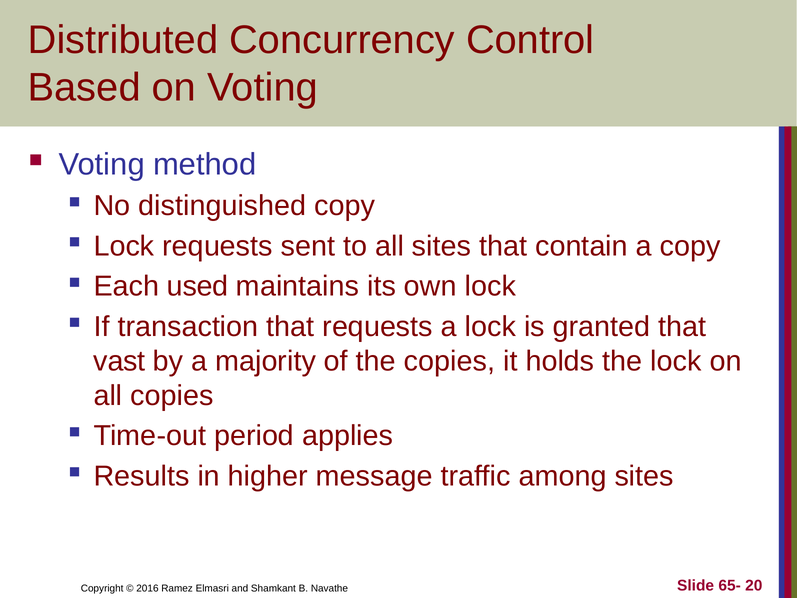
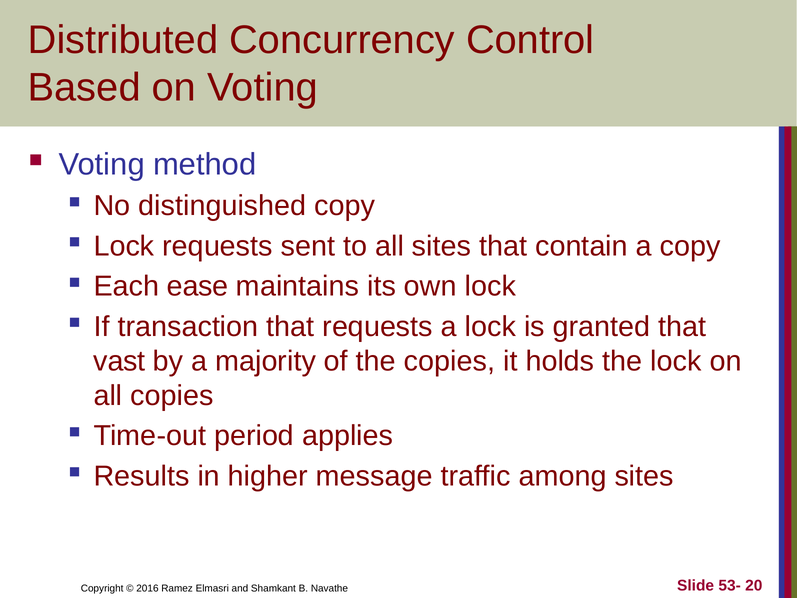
used: used -> ease
65-: 65- -> 53-
